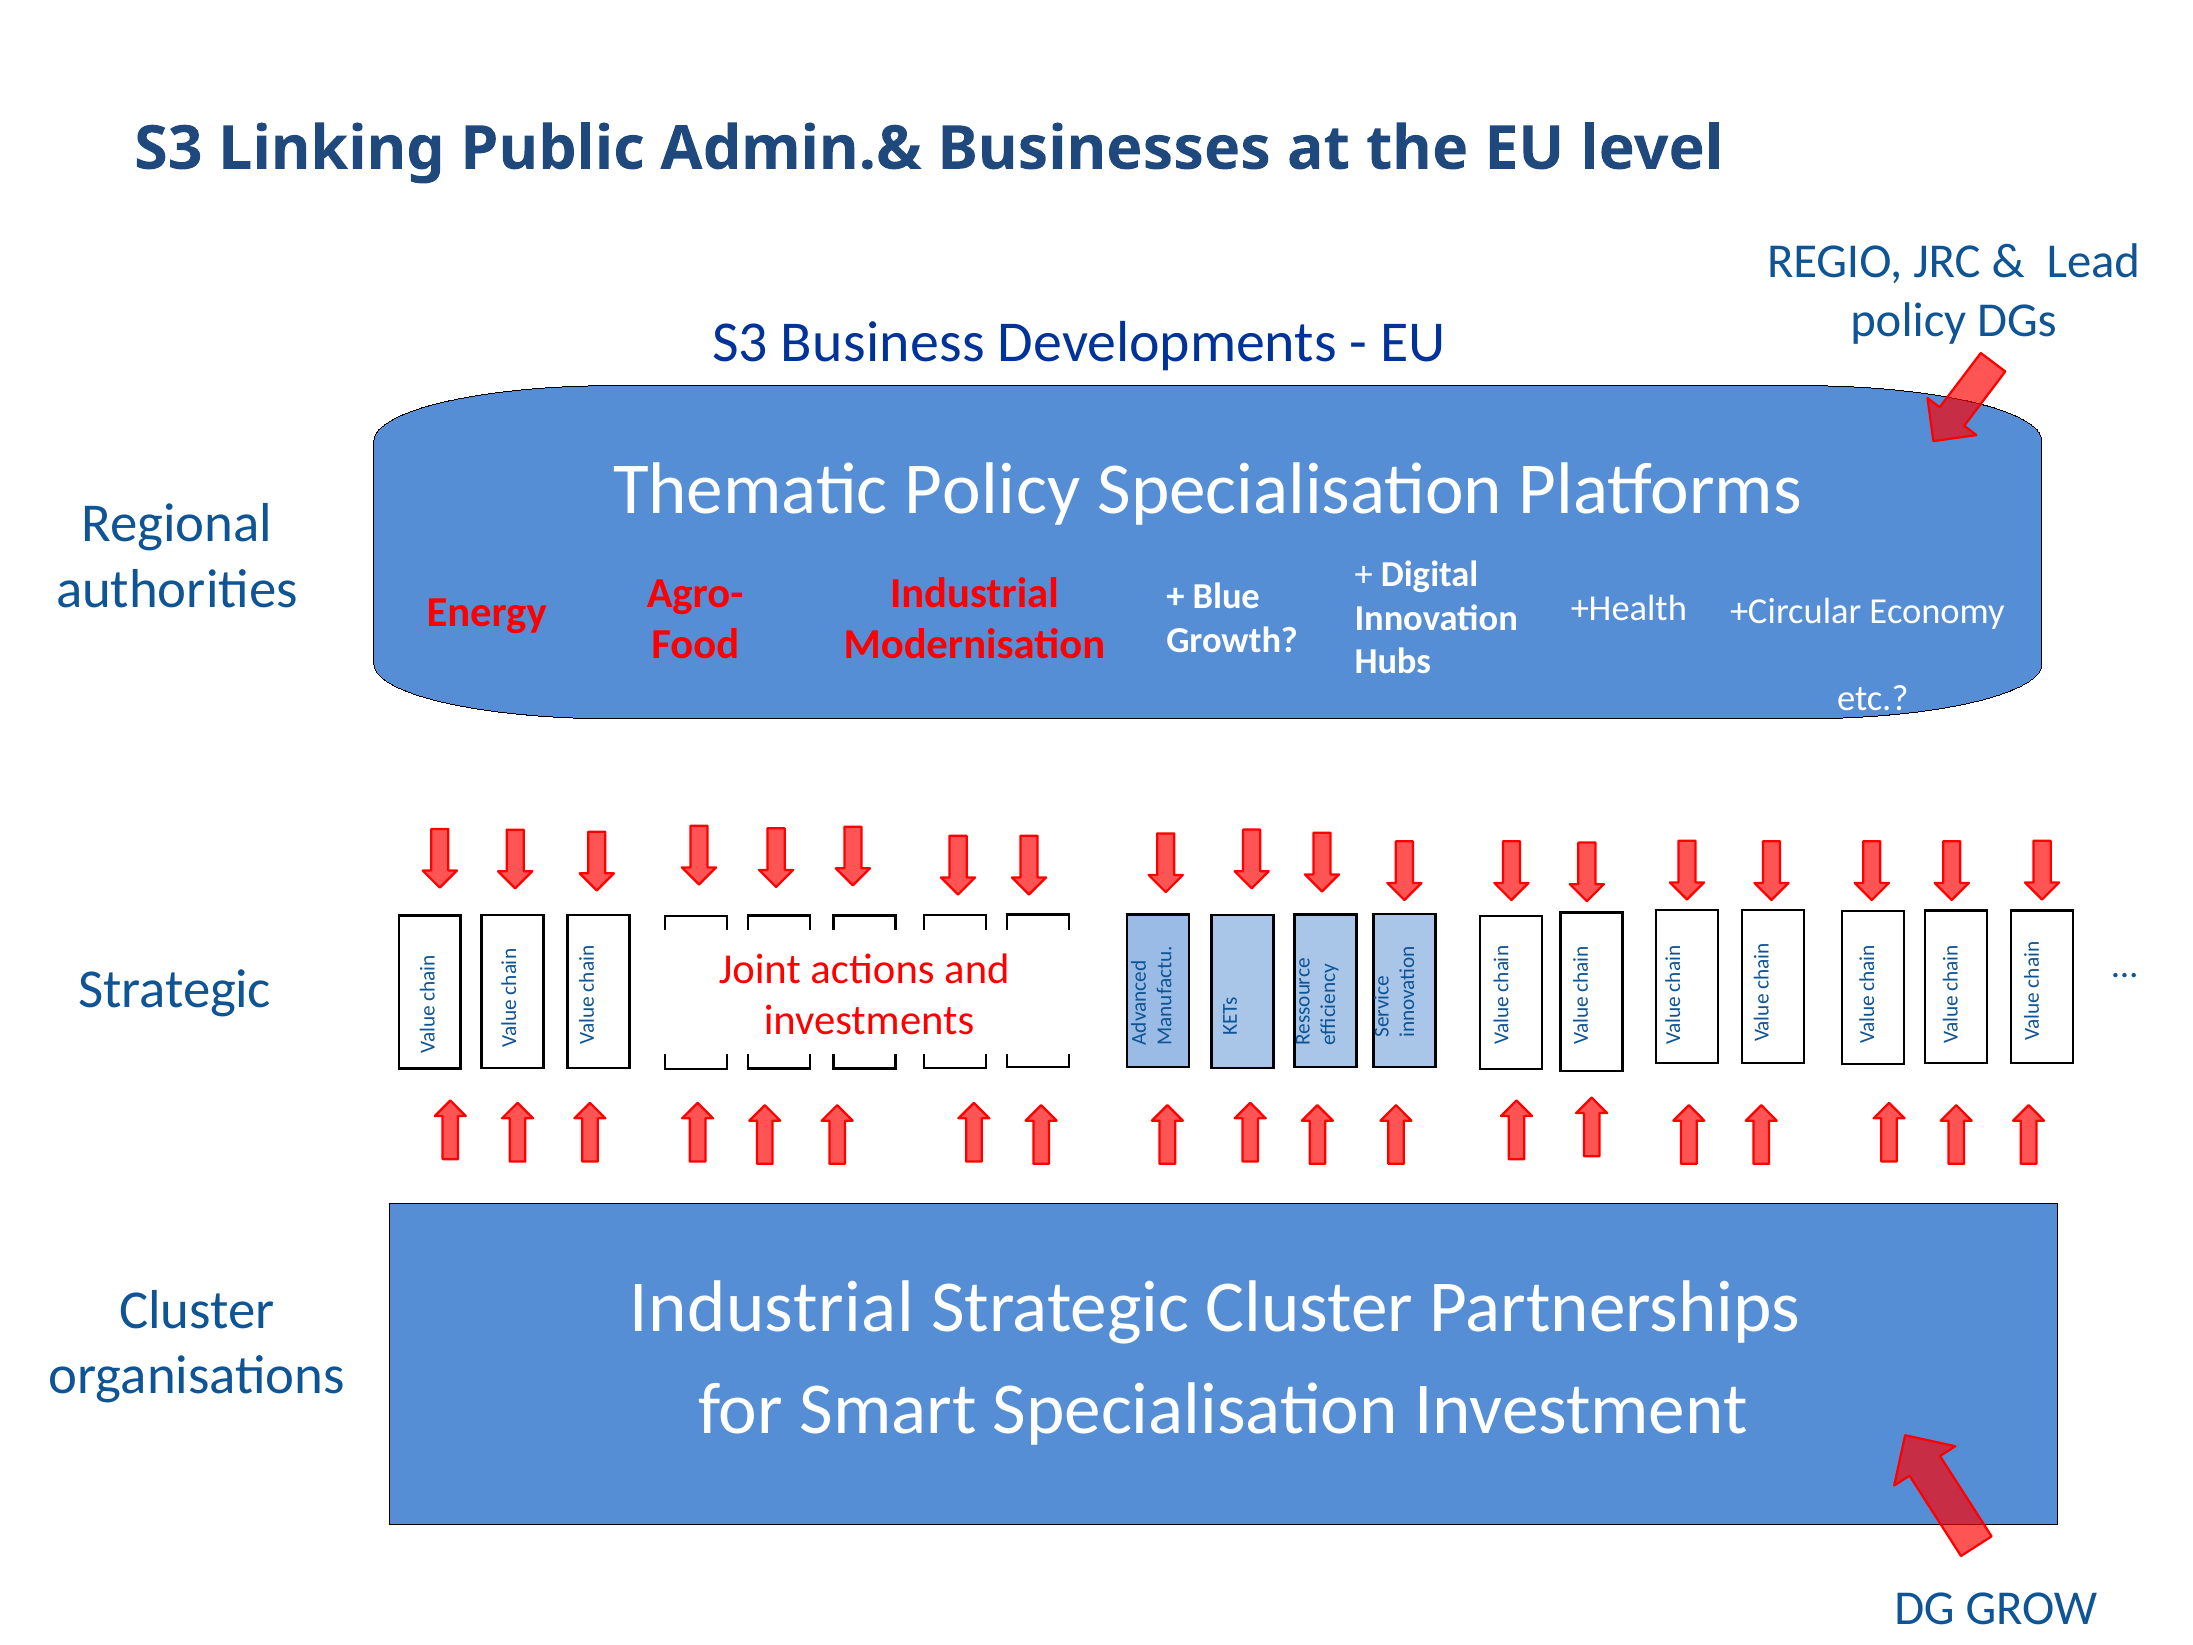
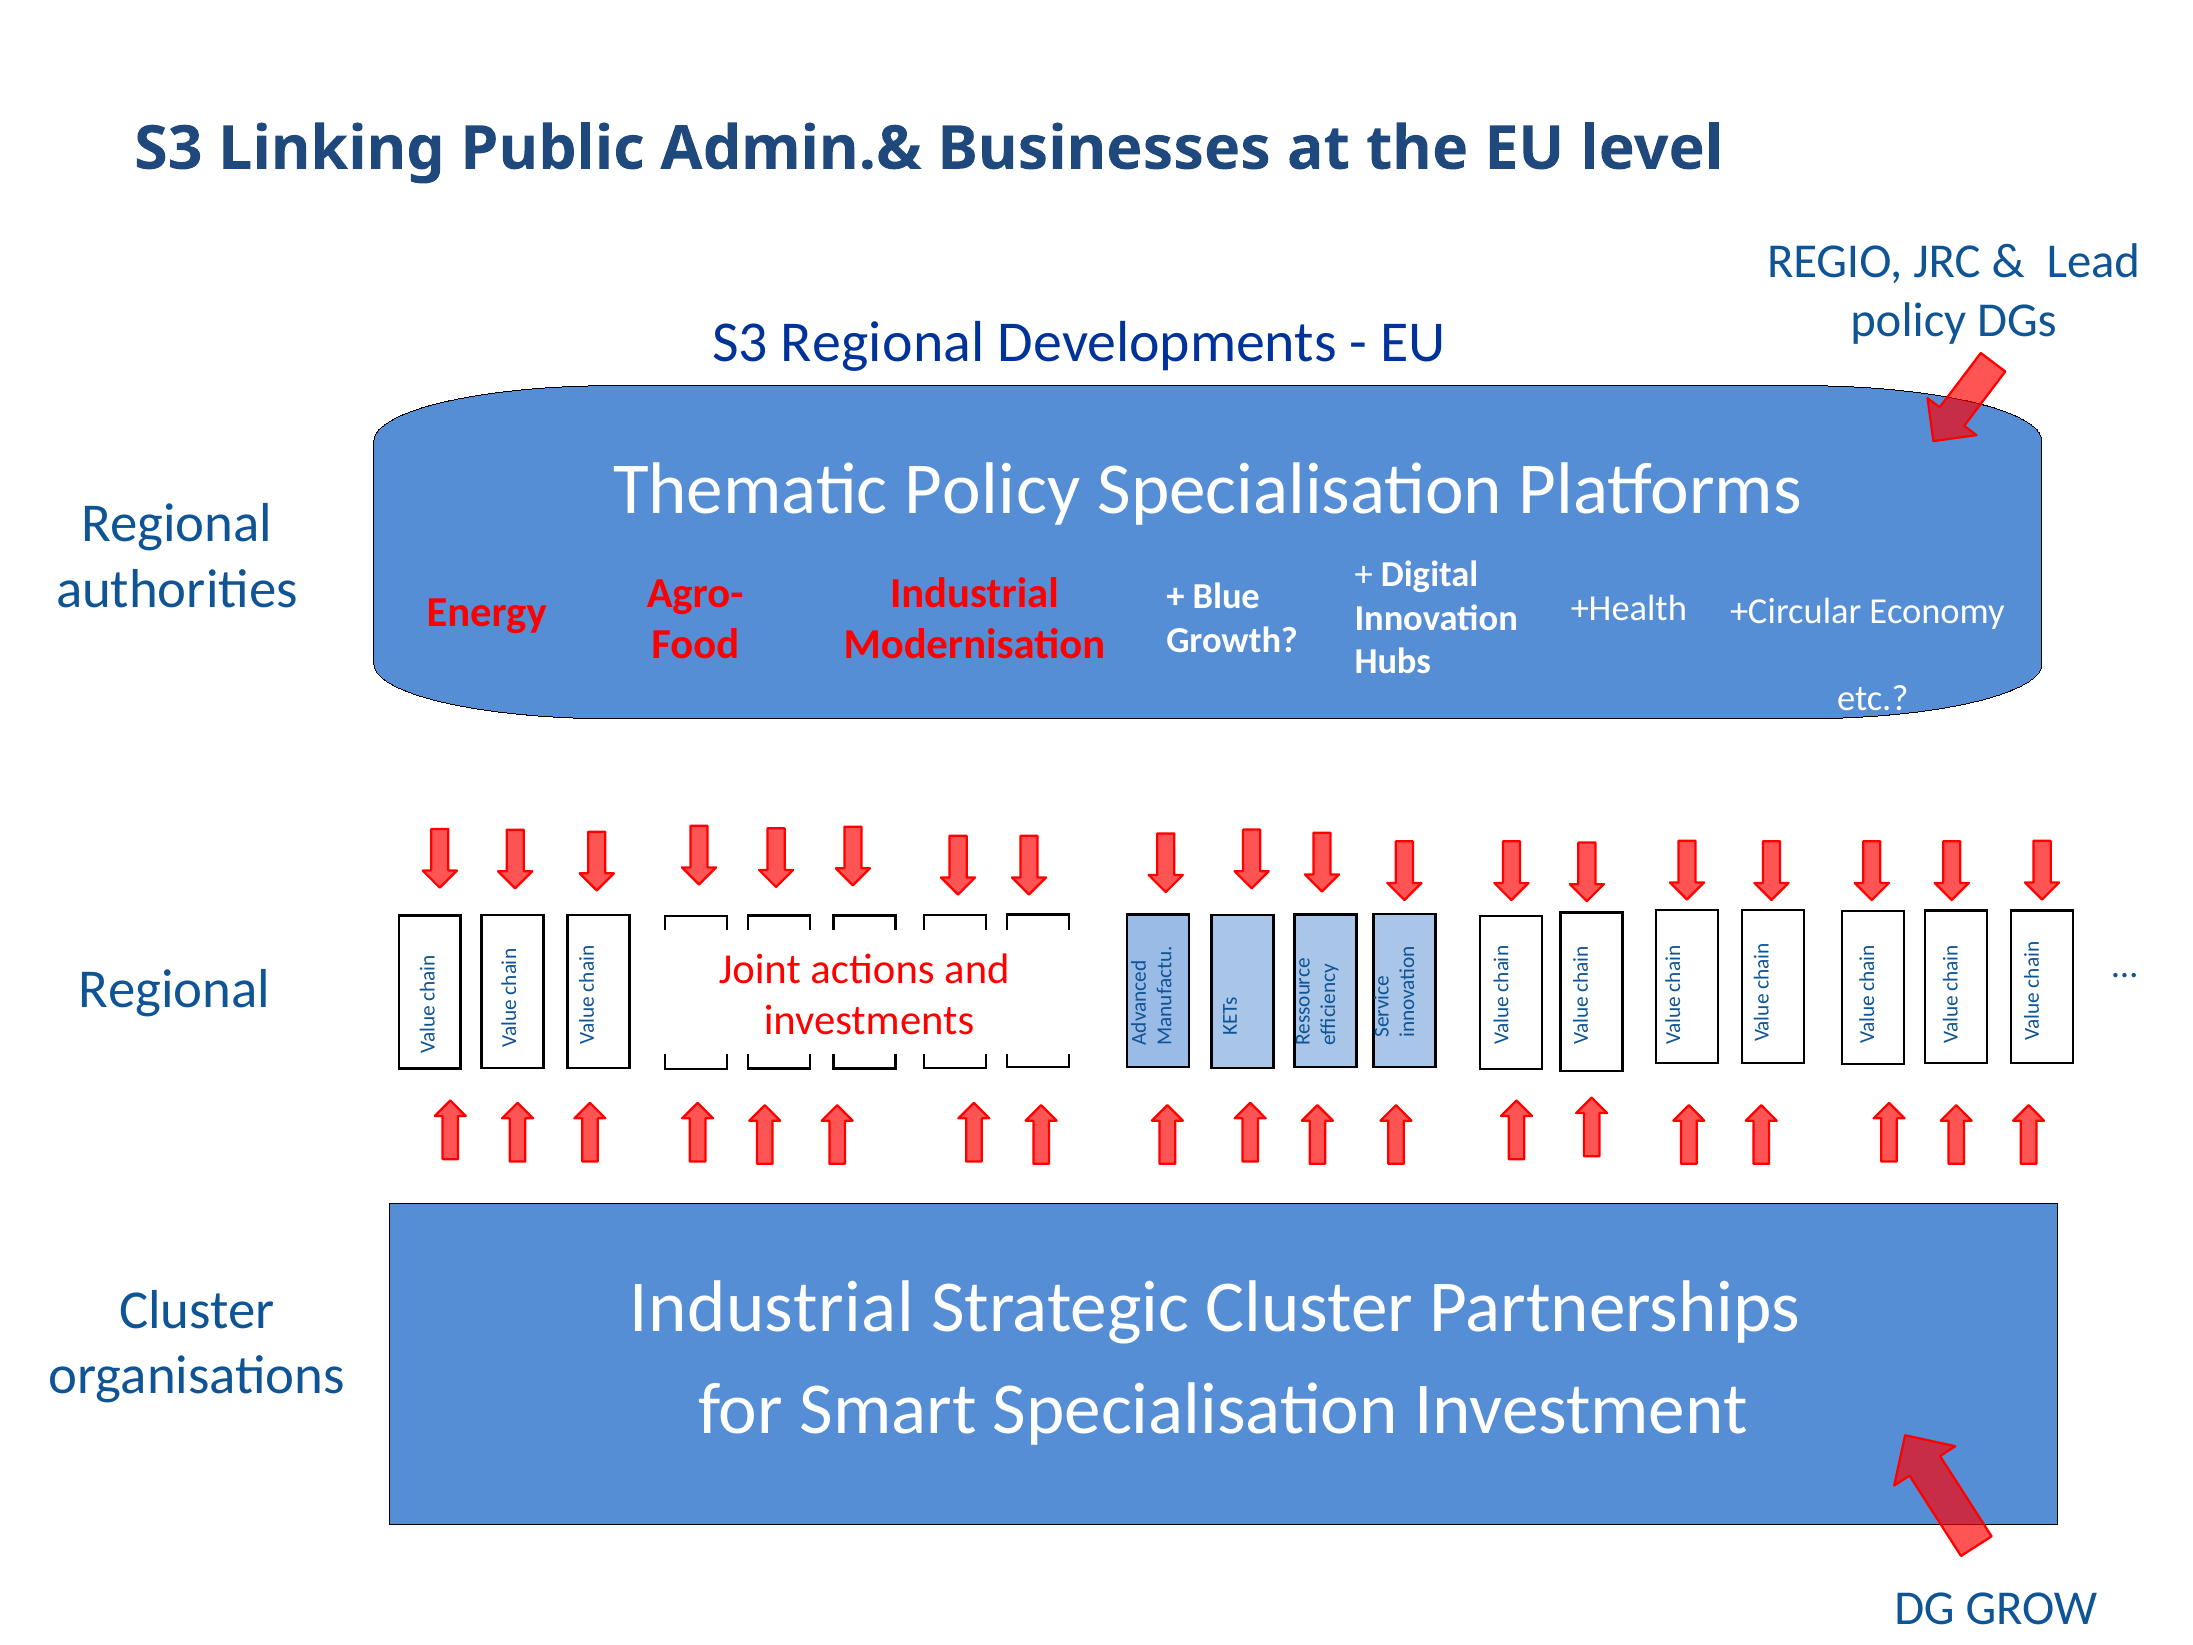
S3 Business: Business -> Regional
Strategic at (175, 989): Strategic -> Regional
